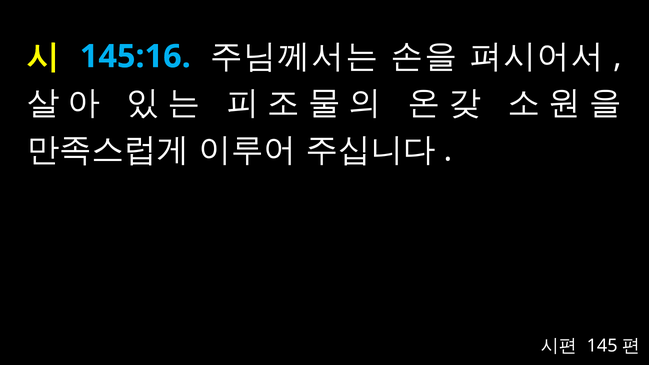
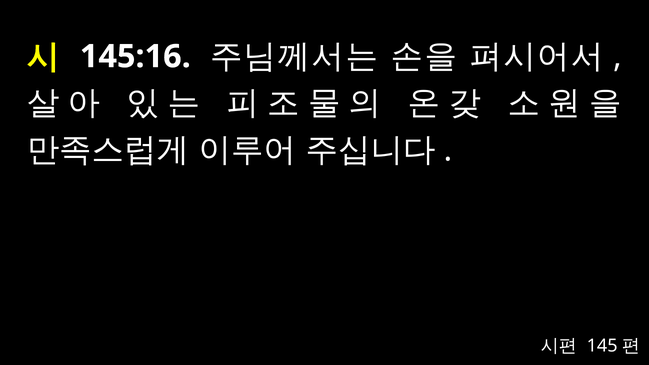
145:16 colour: light blue -> white
